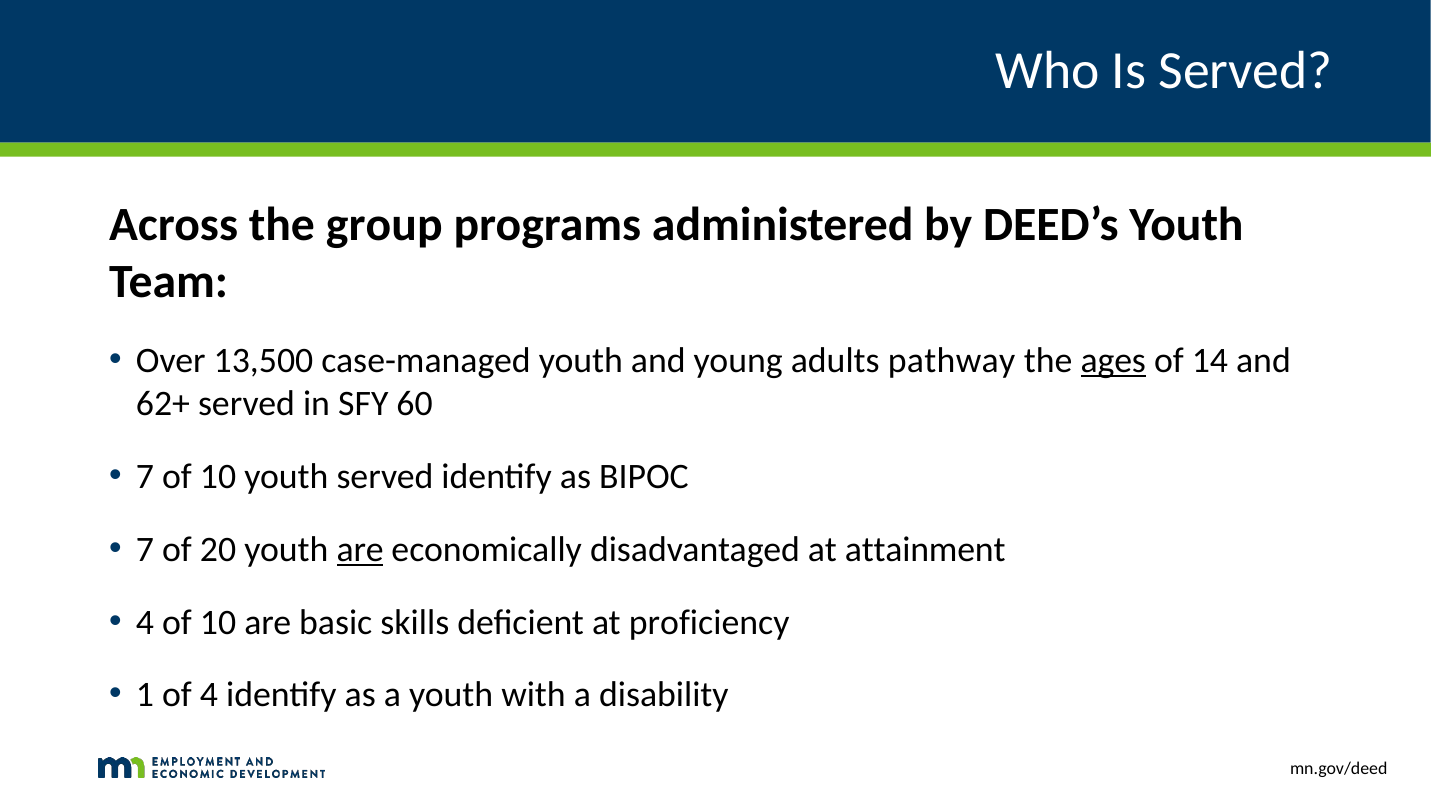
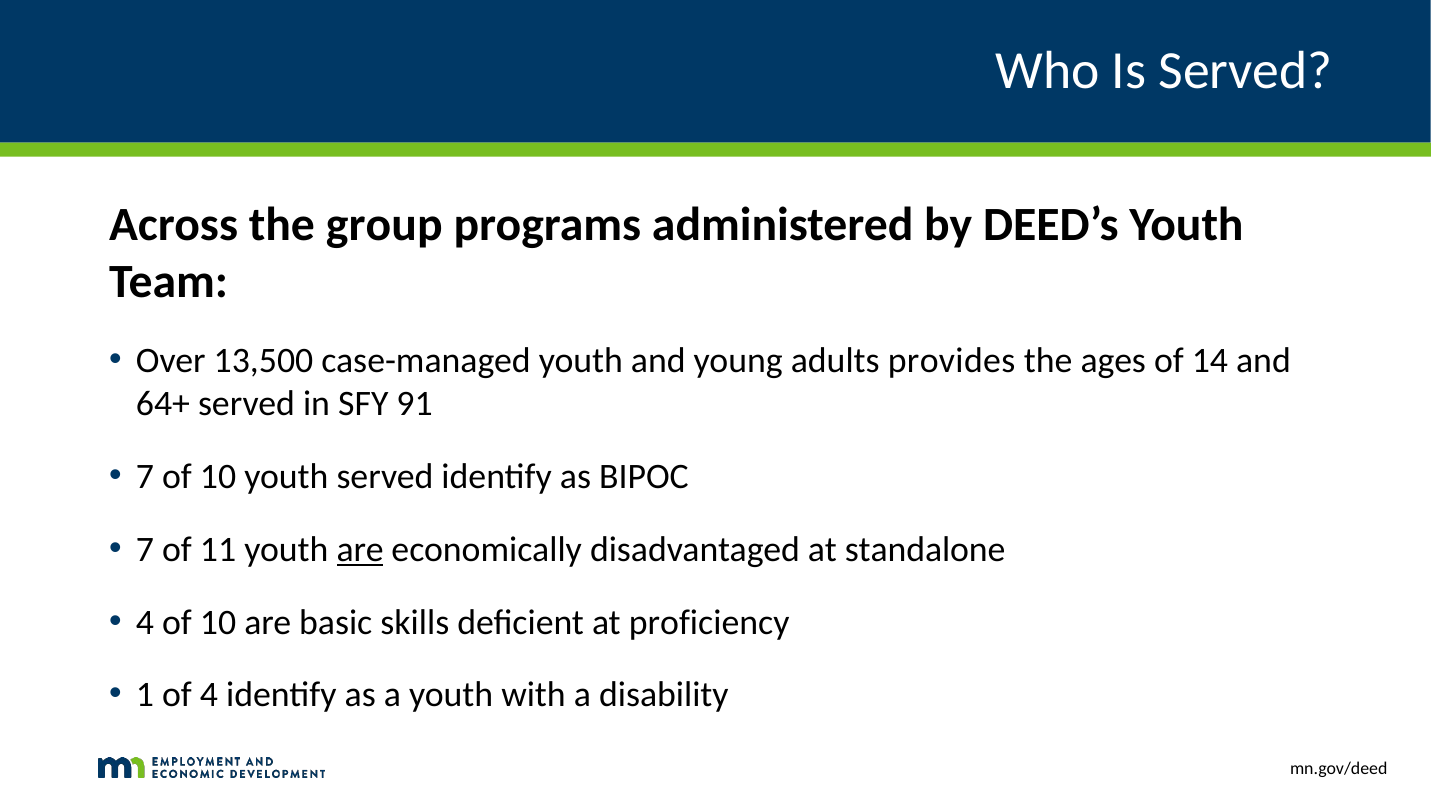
pathway: pathway -> provides
ages underline: present -> none
62+: 62+ -> 64+
60: 60 -> 91
20: 20 -> 11
attainment: attainment -> standalone
